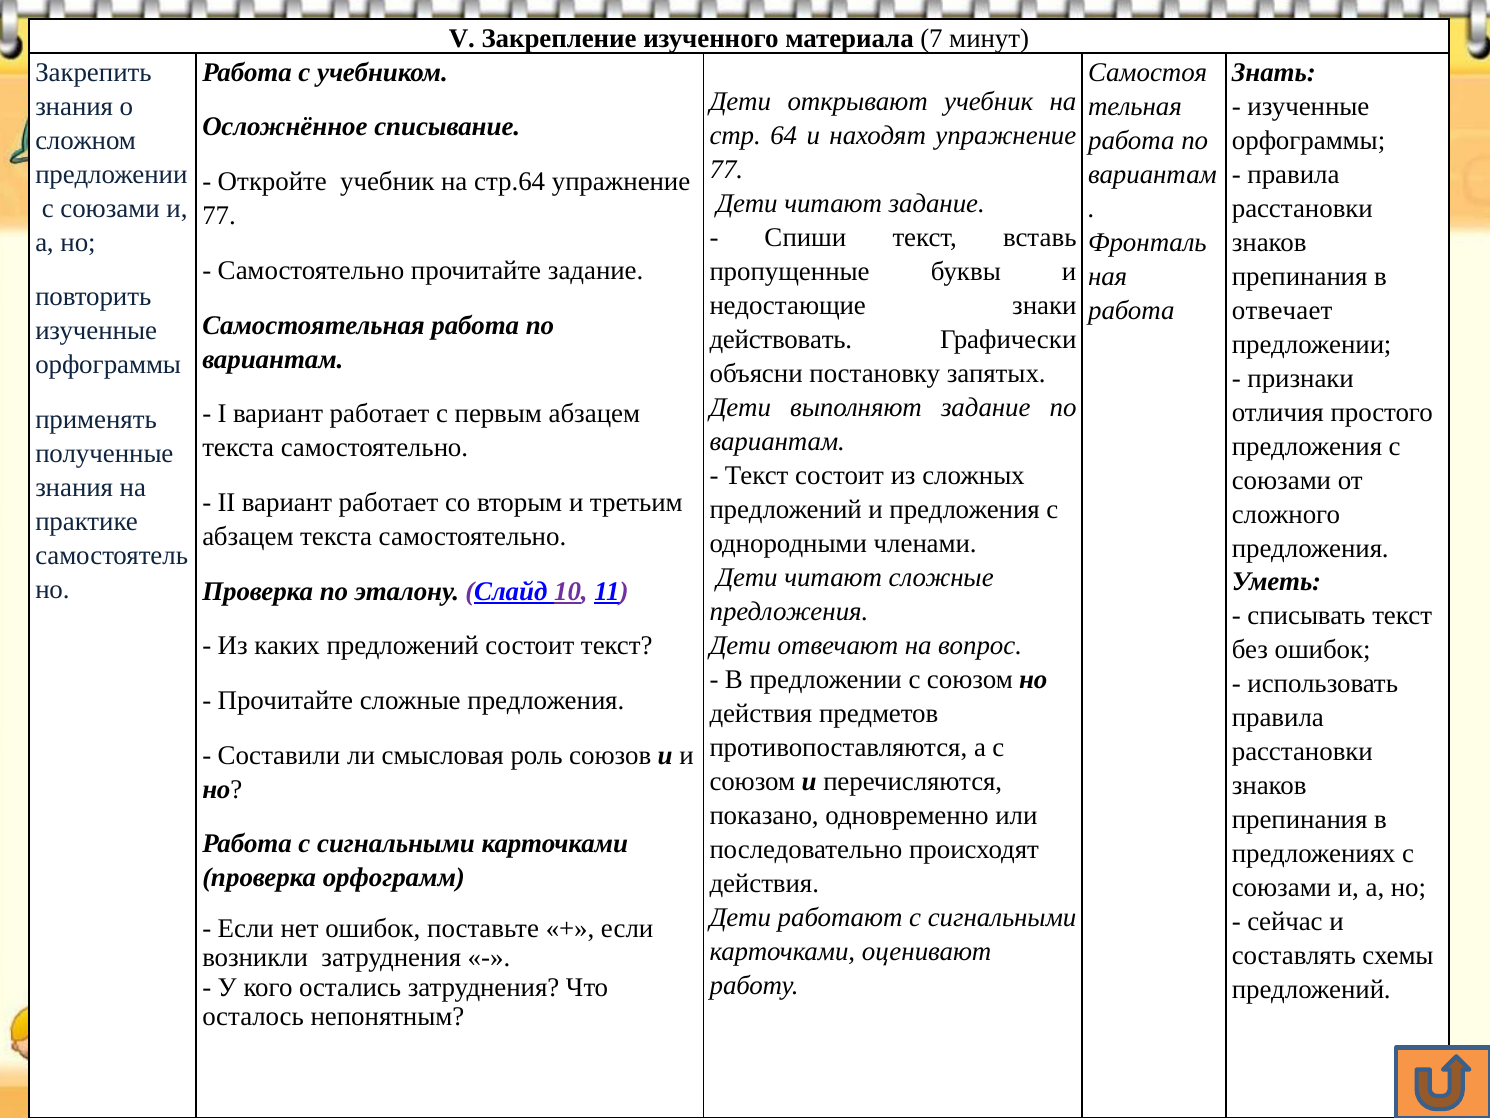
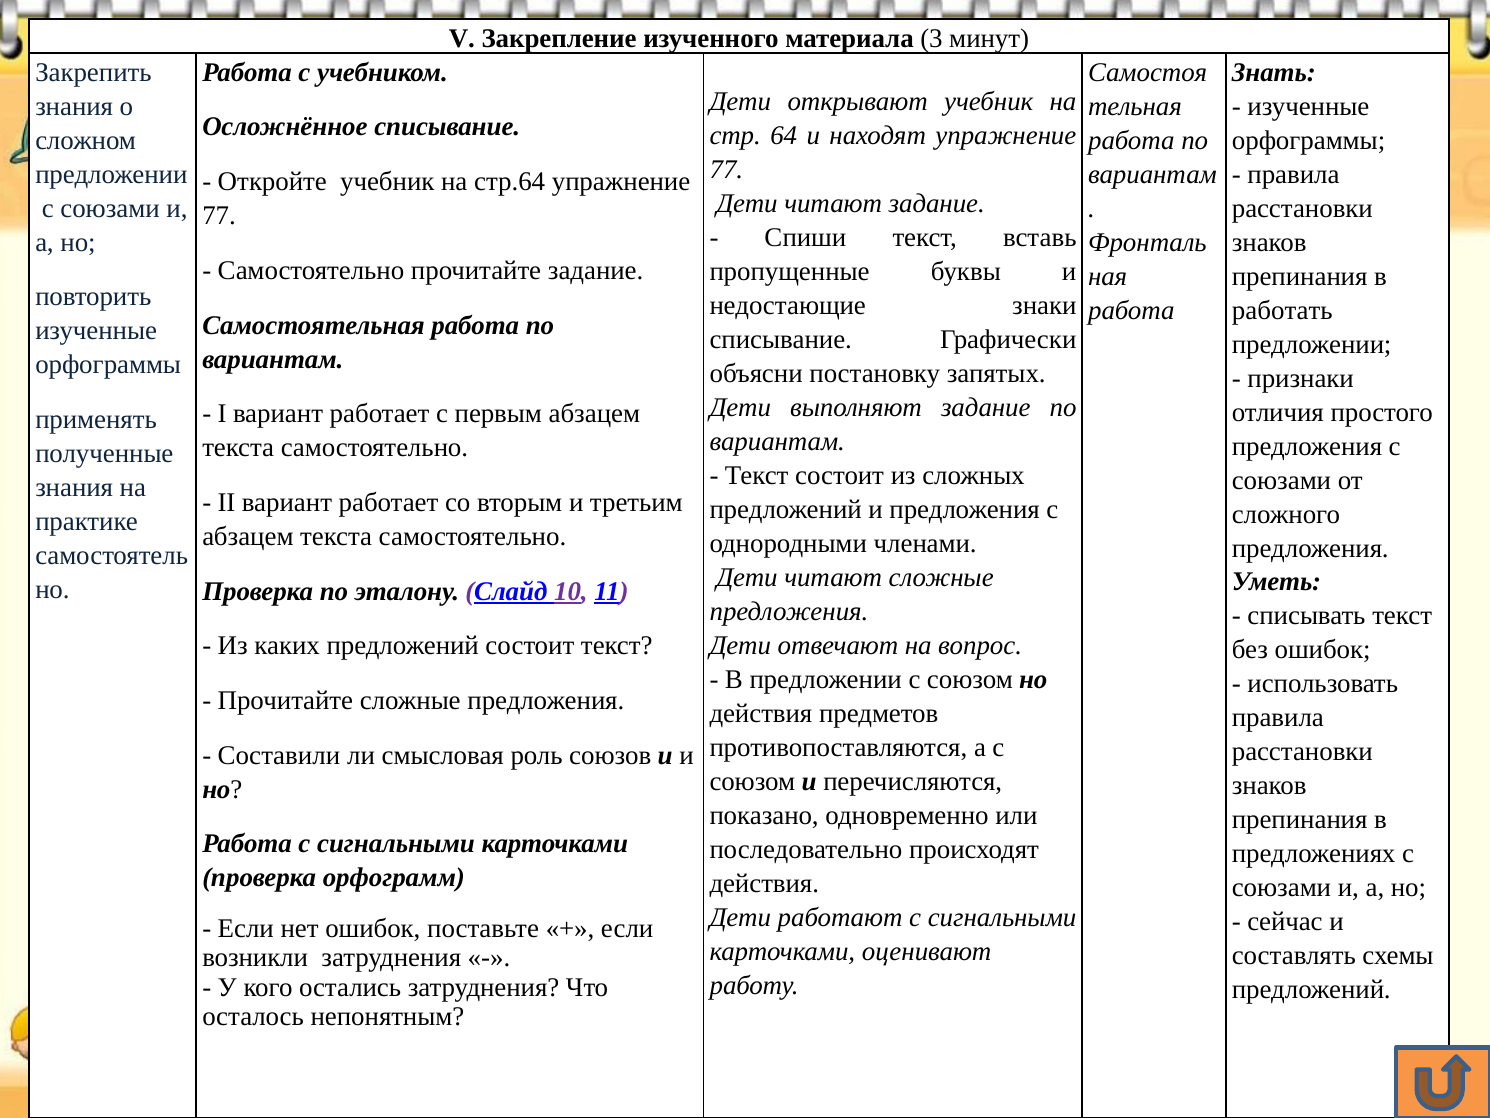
7: 7 -> 3
отвечает: отвечает -> работать
действовать at (781, 340): действовать -> списывание
